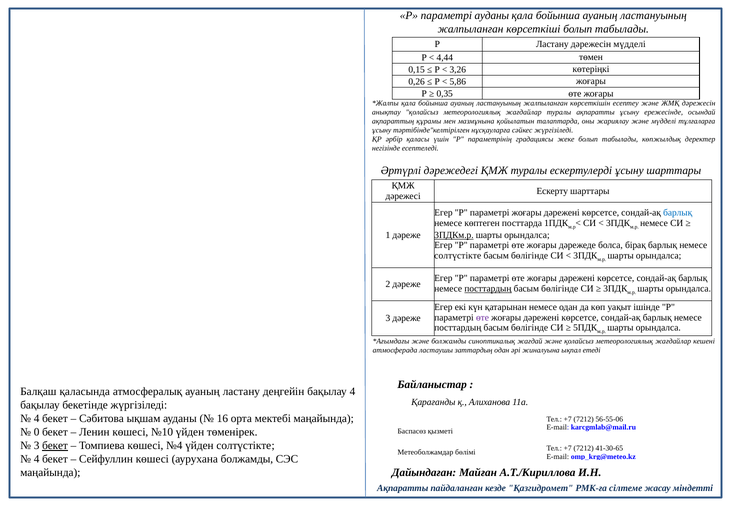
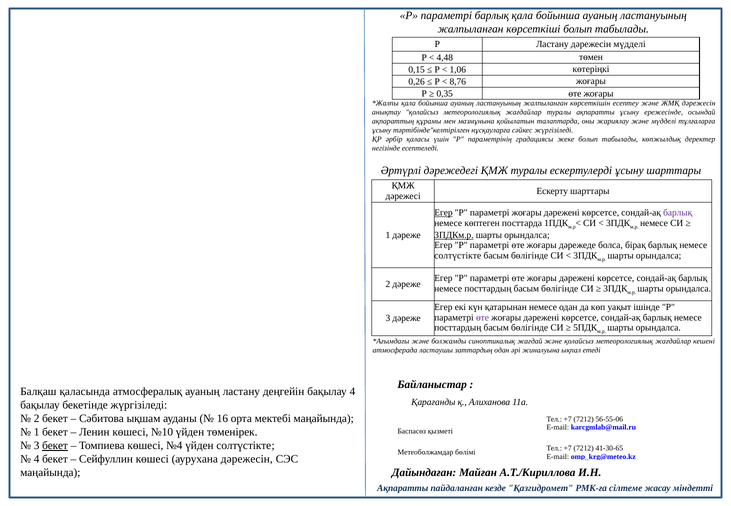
параметрі ауданы: ауданы -> барлық
4,44: 4,44 -> 4,48
3,26: 3,26 -> 1,06
5,86: 5,86 -> 8,76
Егер at (443, 213) underline: none -> present
барлық at (678, 213) colour: blue -> purple
посттардың at (488, 289) underline: present -> none
4 at (37, 419): 4 -> 2
0 at (37, 432): 0 -> 1
аурухана болжамды: болжамды -> дәрежесін
